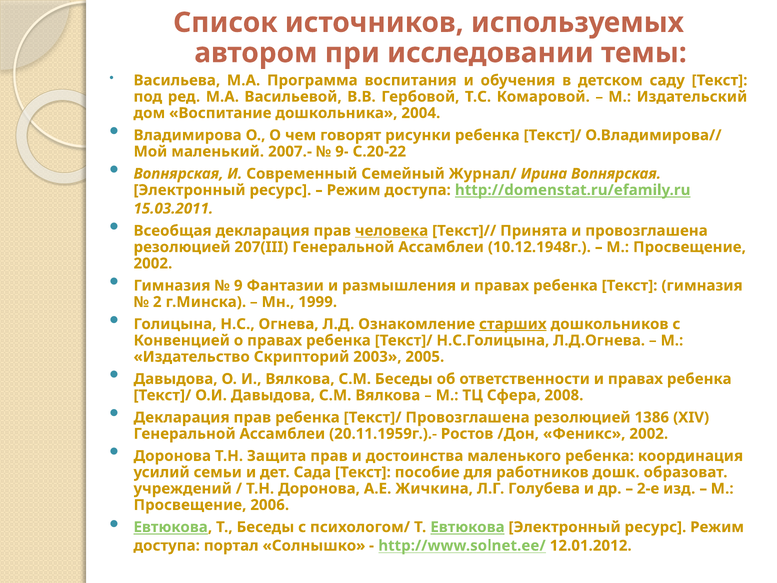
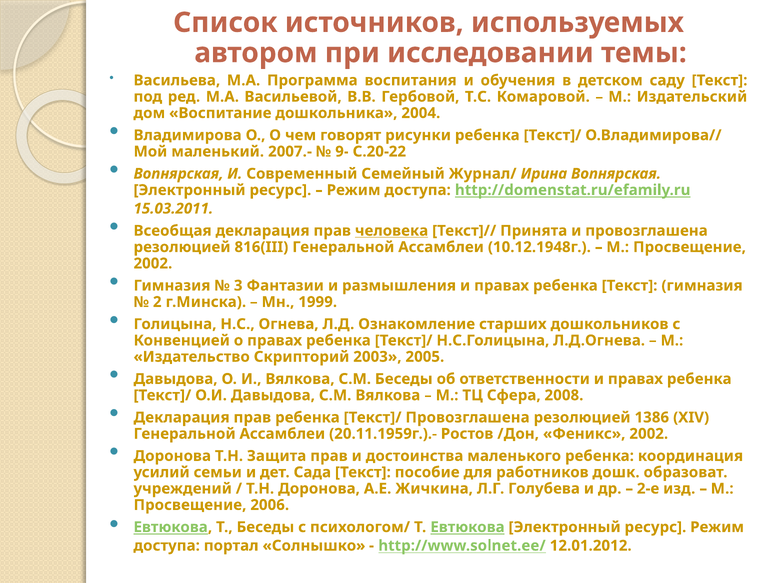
207(III: 207(III -> 816(III
9: 9 -> 3
старших underline: present -> none
